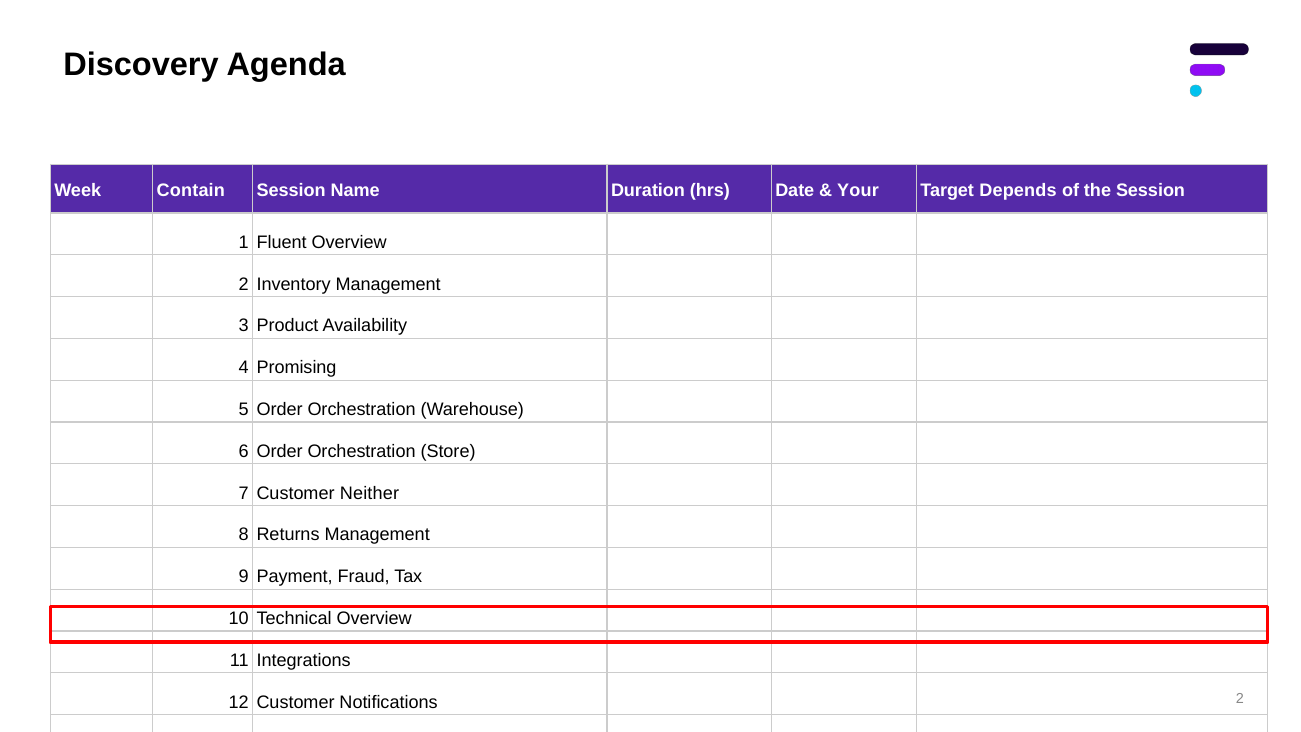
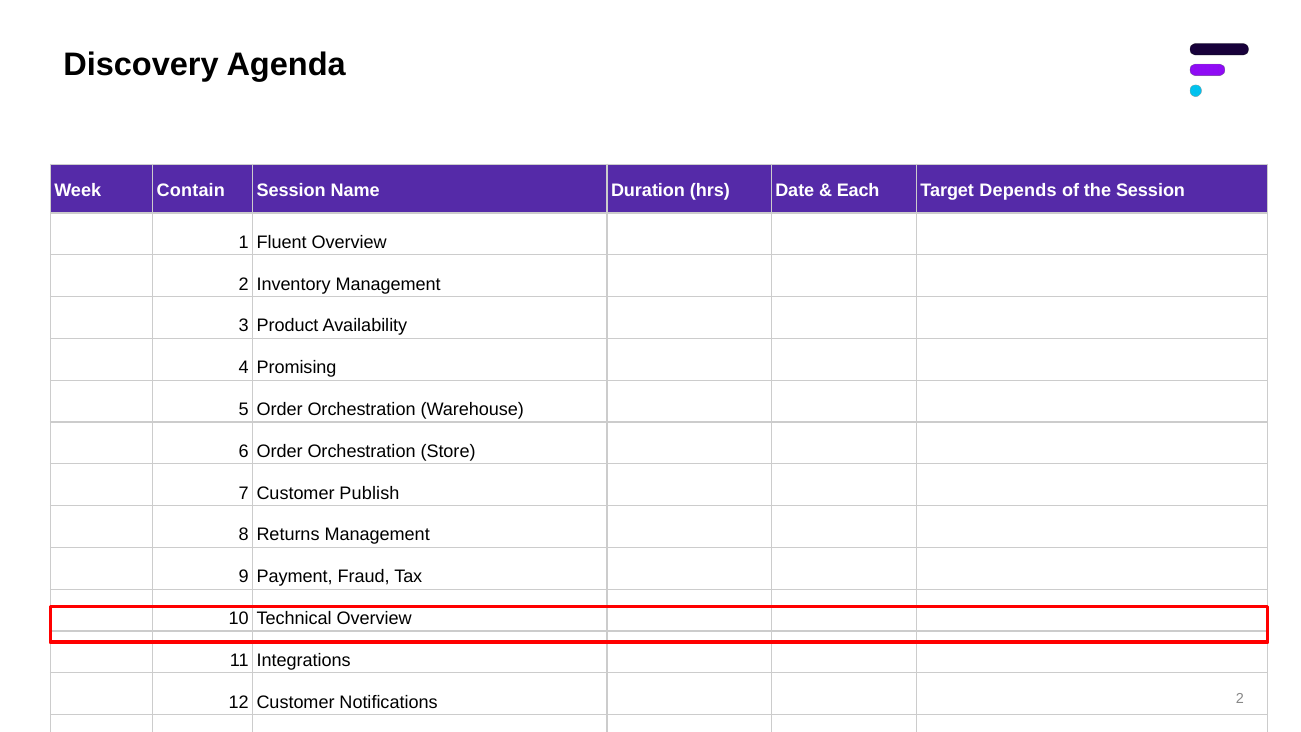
Your: Your -> Each
Neither: Neither -> Publish
